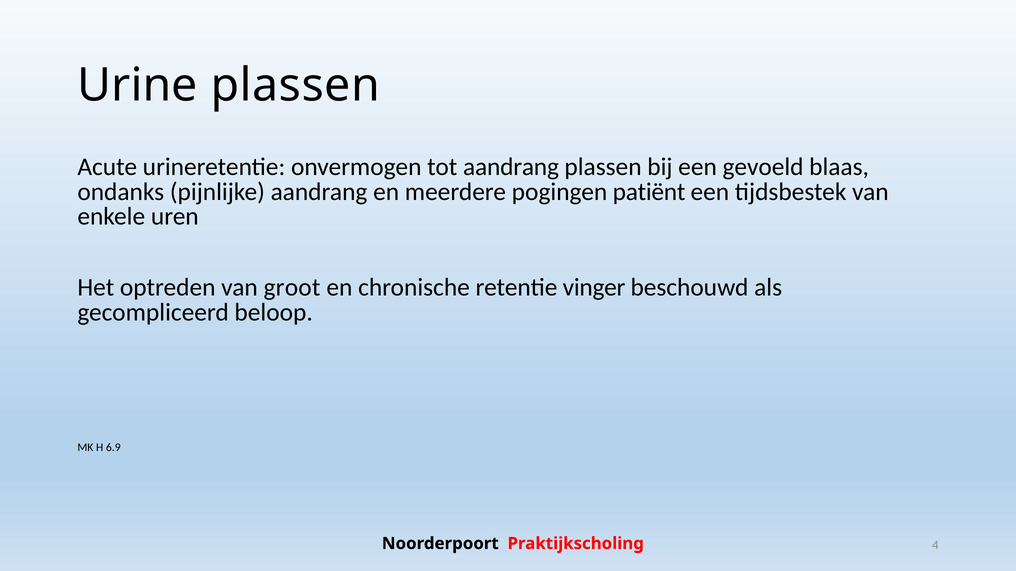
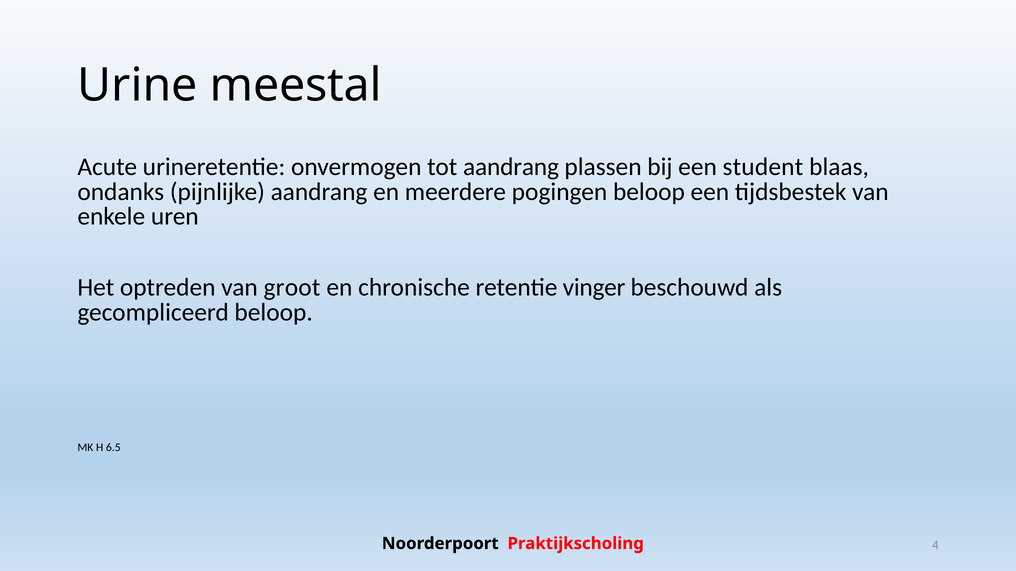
Urine plassen: plassen -> meestal
gevoeld: gevoeld -> student
pogingen patiënt: patiënt -> beloop
6.9: 6.9 -> 6.5
